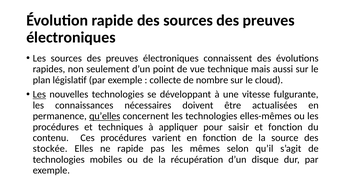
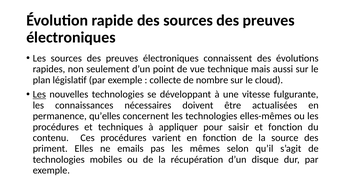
qu’elles underline: present -> none
stockée: stockée -> priment
ne rapide: rapide -> emails
